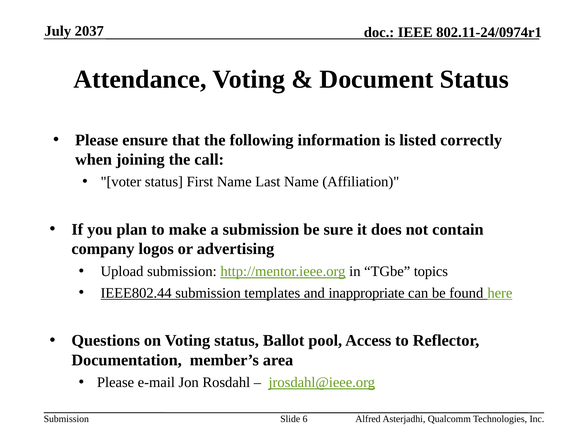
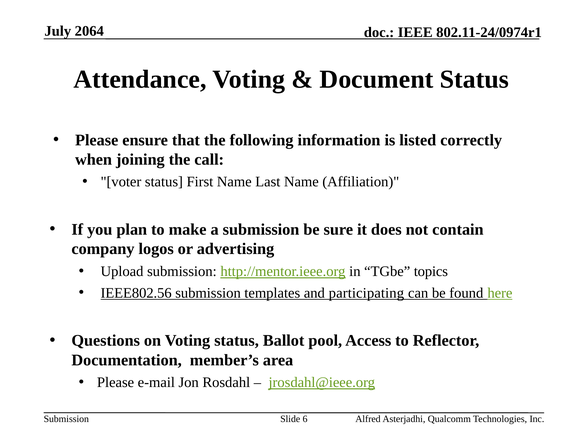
2037: 2037 -> 2064
IEEE802.44: IEEE802.44 -> IEEE802.56
inappropriate: inappropriate -> participating
